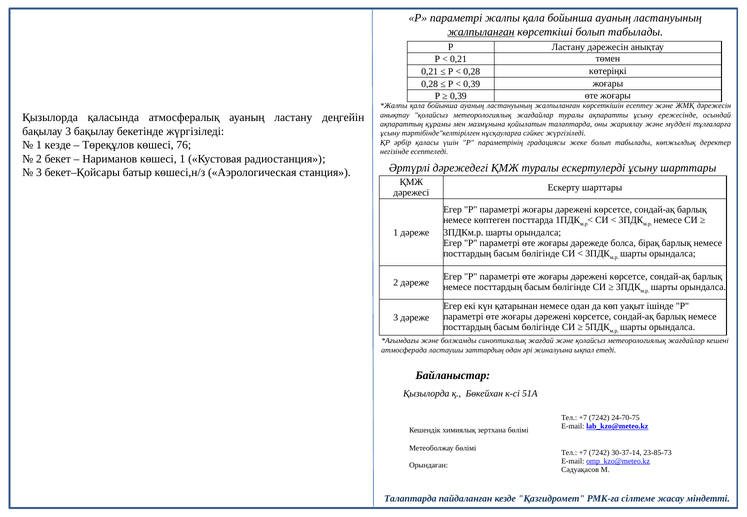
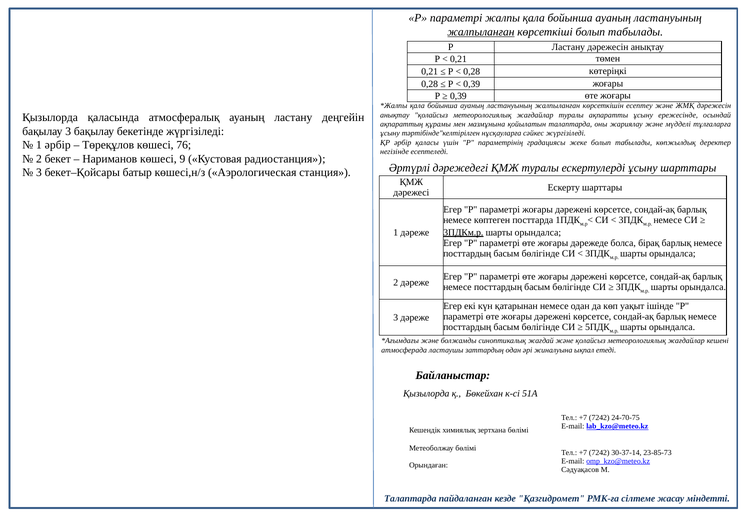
1 кезде: кезде -> әрбір
көшесі 1: 1 -> 9
3ПДКм.р underline: none -> present
